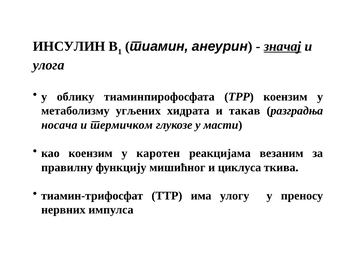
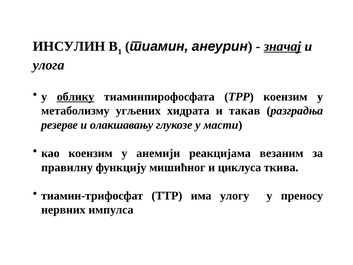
облику underline: none -> present
носача: носача -> резерве
термичком: термичком -> олакшавању
каротен: каротен -> анемији
